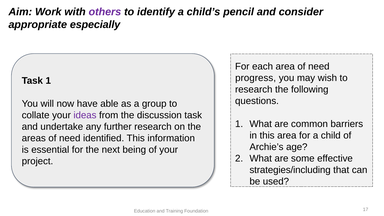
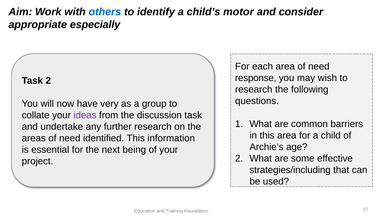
others colour: purple -> blue
pencil: pencil -> motor
progress: progress -> response
Task 1: 1 -> 2
able: able -> very
